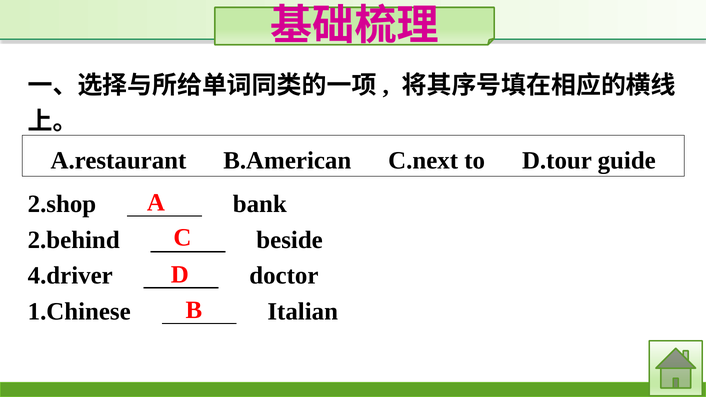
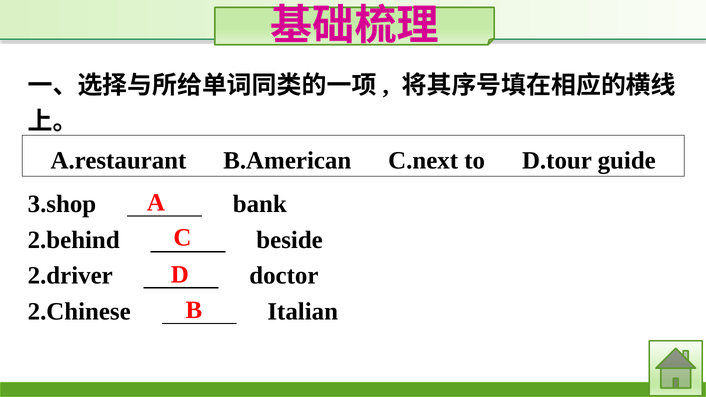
2.shop: 2.shop -> 3.shop
4.driver: 4.driver -> 2.driver
1.Chinese: 1.Chinese -> 2.Chinese
